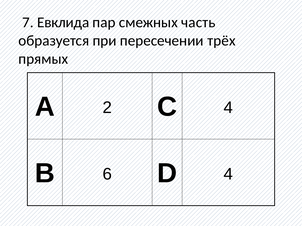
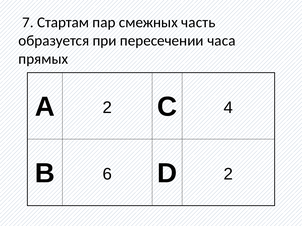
Евклида: Евклида -> Стартам
трёх: трёх -> часа
D 4: 4 -> 2
